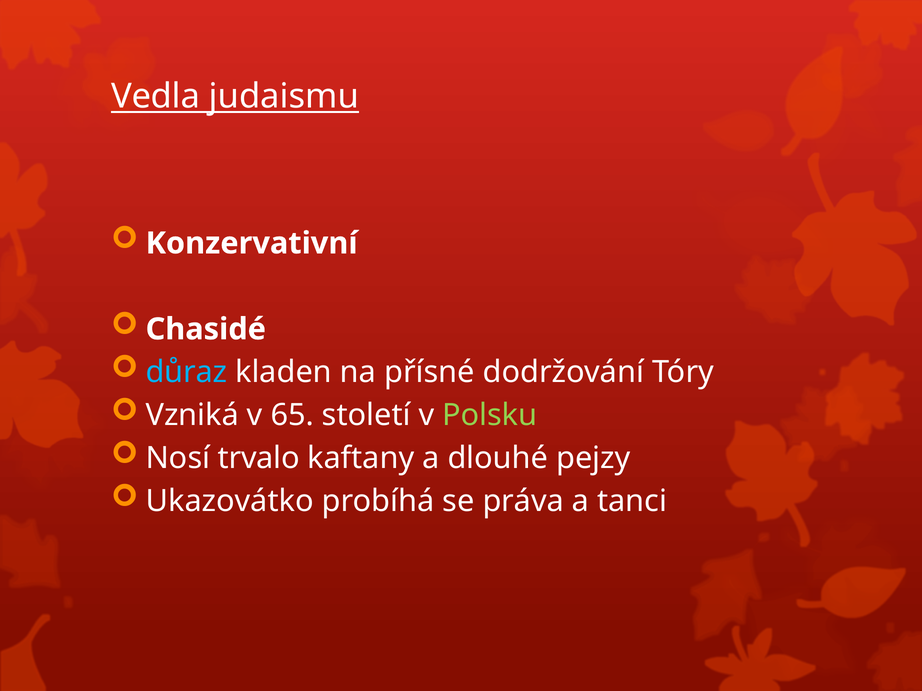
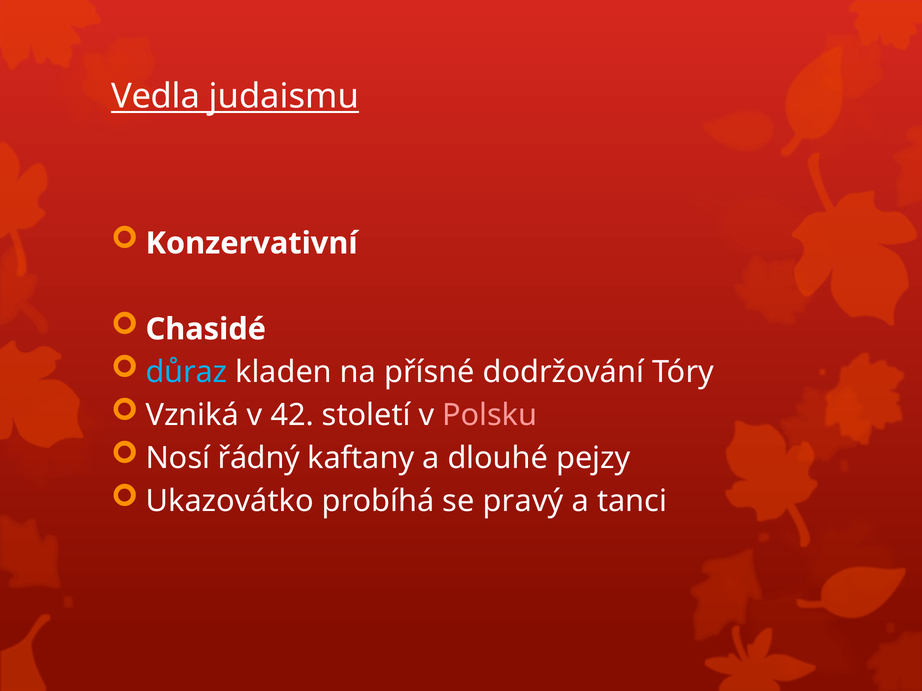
65: 65 -> 42
Polsku colour: light green -> pink
trvalo: trvalo -> řádný
práva: práva -> pravý
